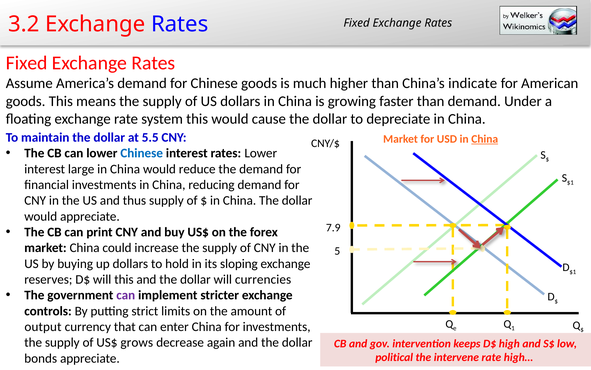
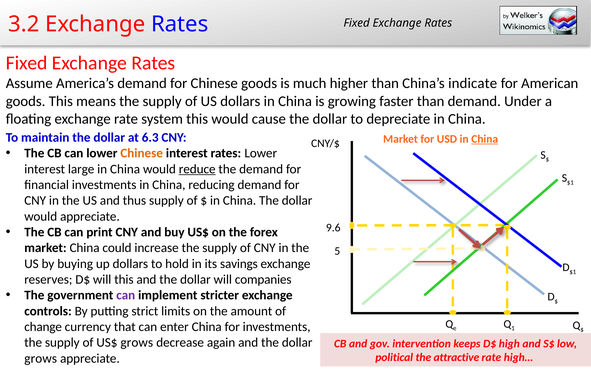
5.5: 5.5 -> 6.3
Chinese at (142, 153) colour: blue -> orange
reduce underline: none -> present
7.9: 7.9 -> 9.6
sloping: sloping -> savings
currencies: currencies -> companies
output: output -> change
intervene: intervene -> attractive
bonds at (41, 358): bonds -> grows
